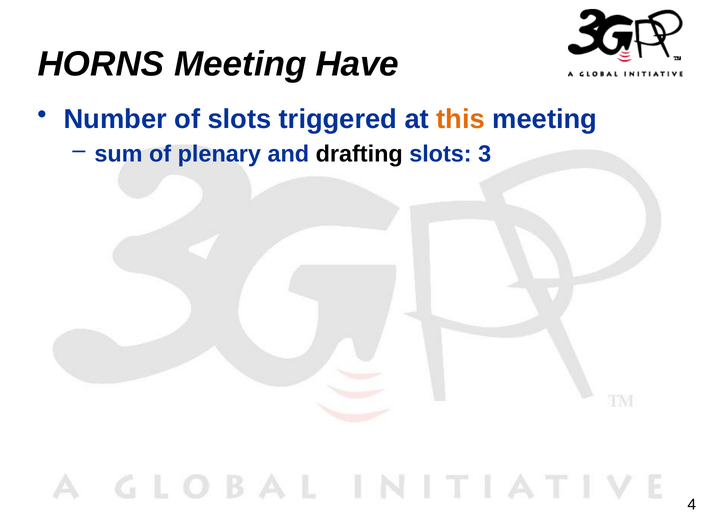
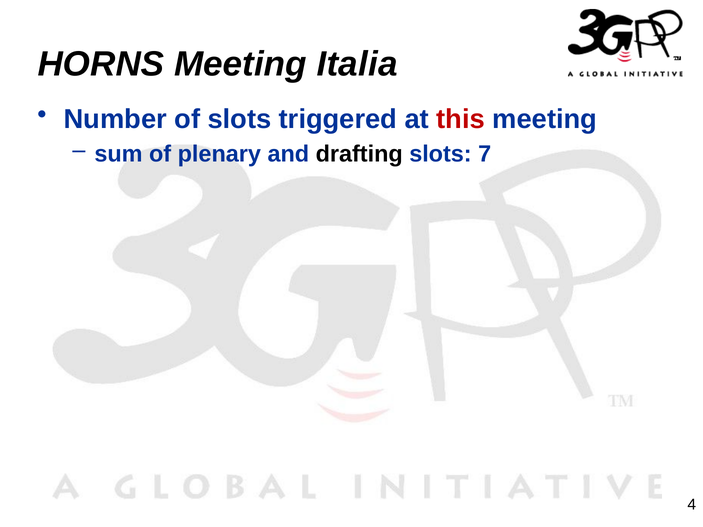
Have: Have -> Italia
this colour: orange -> red
3: 3 -> 7
